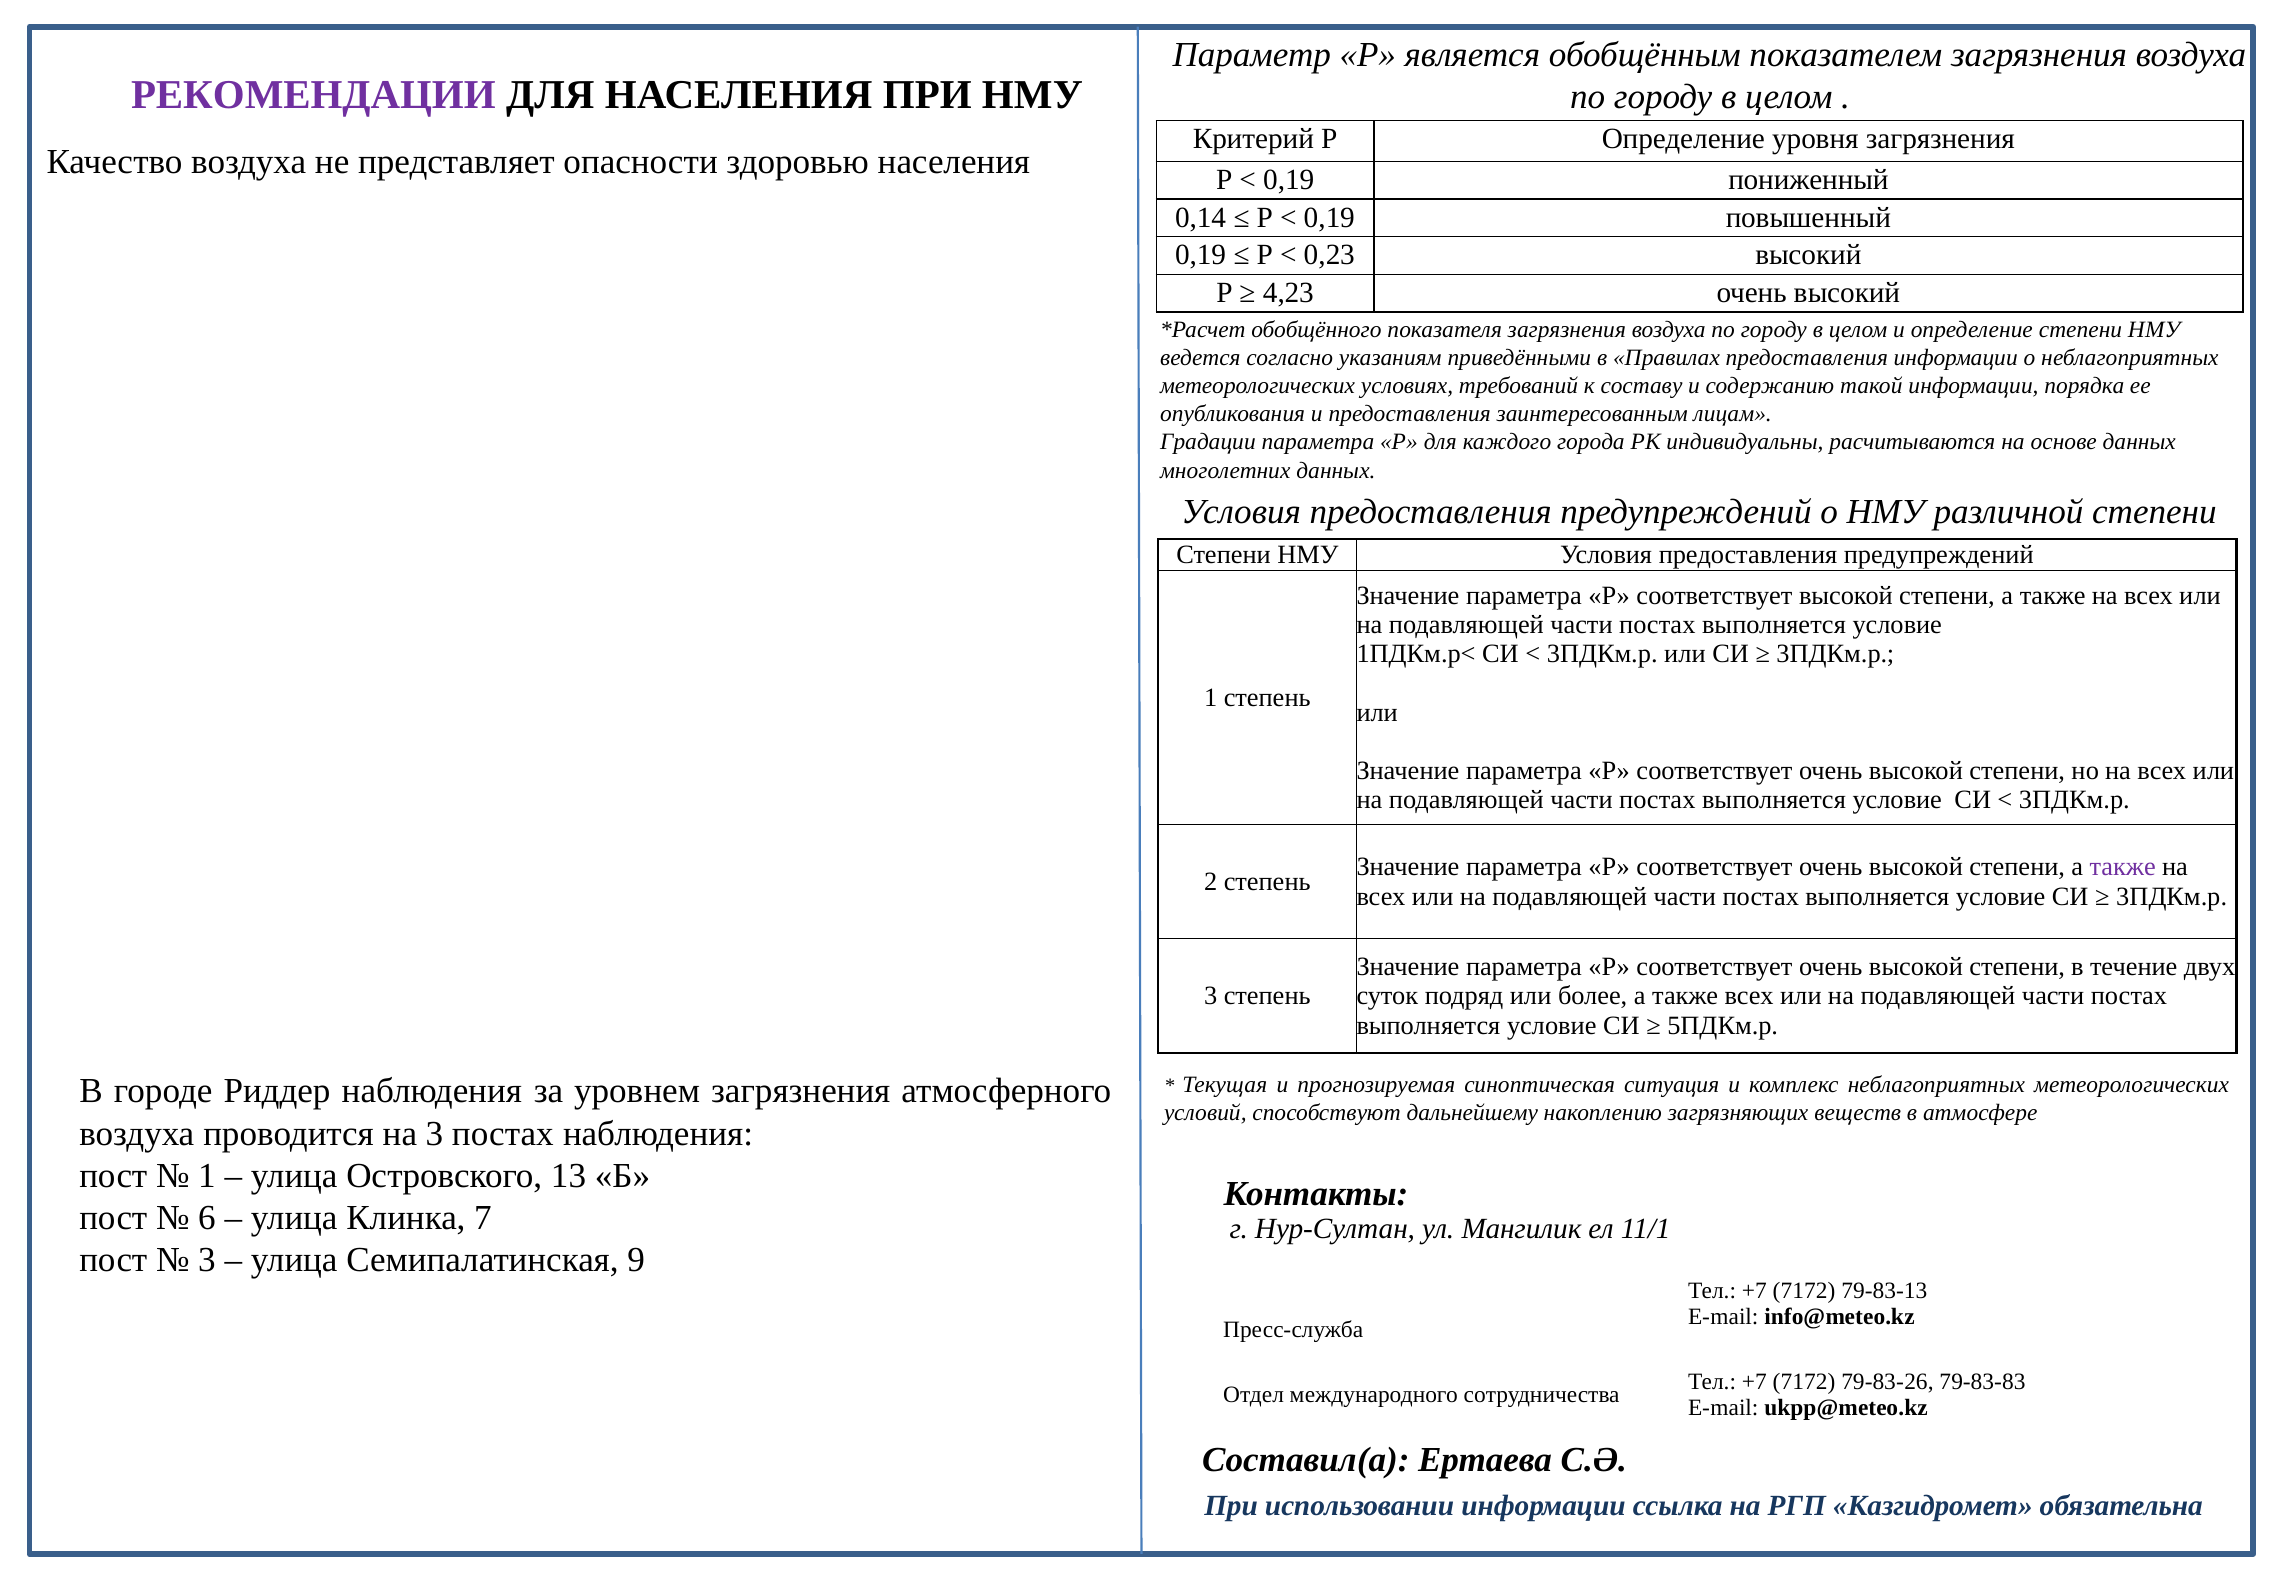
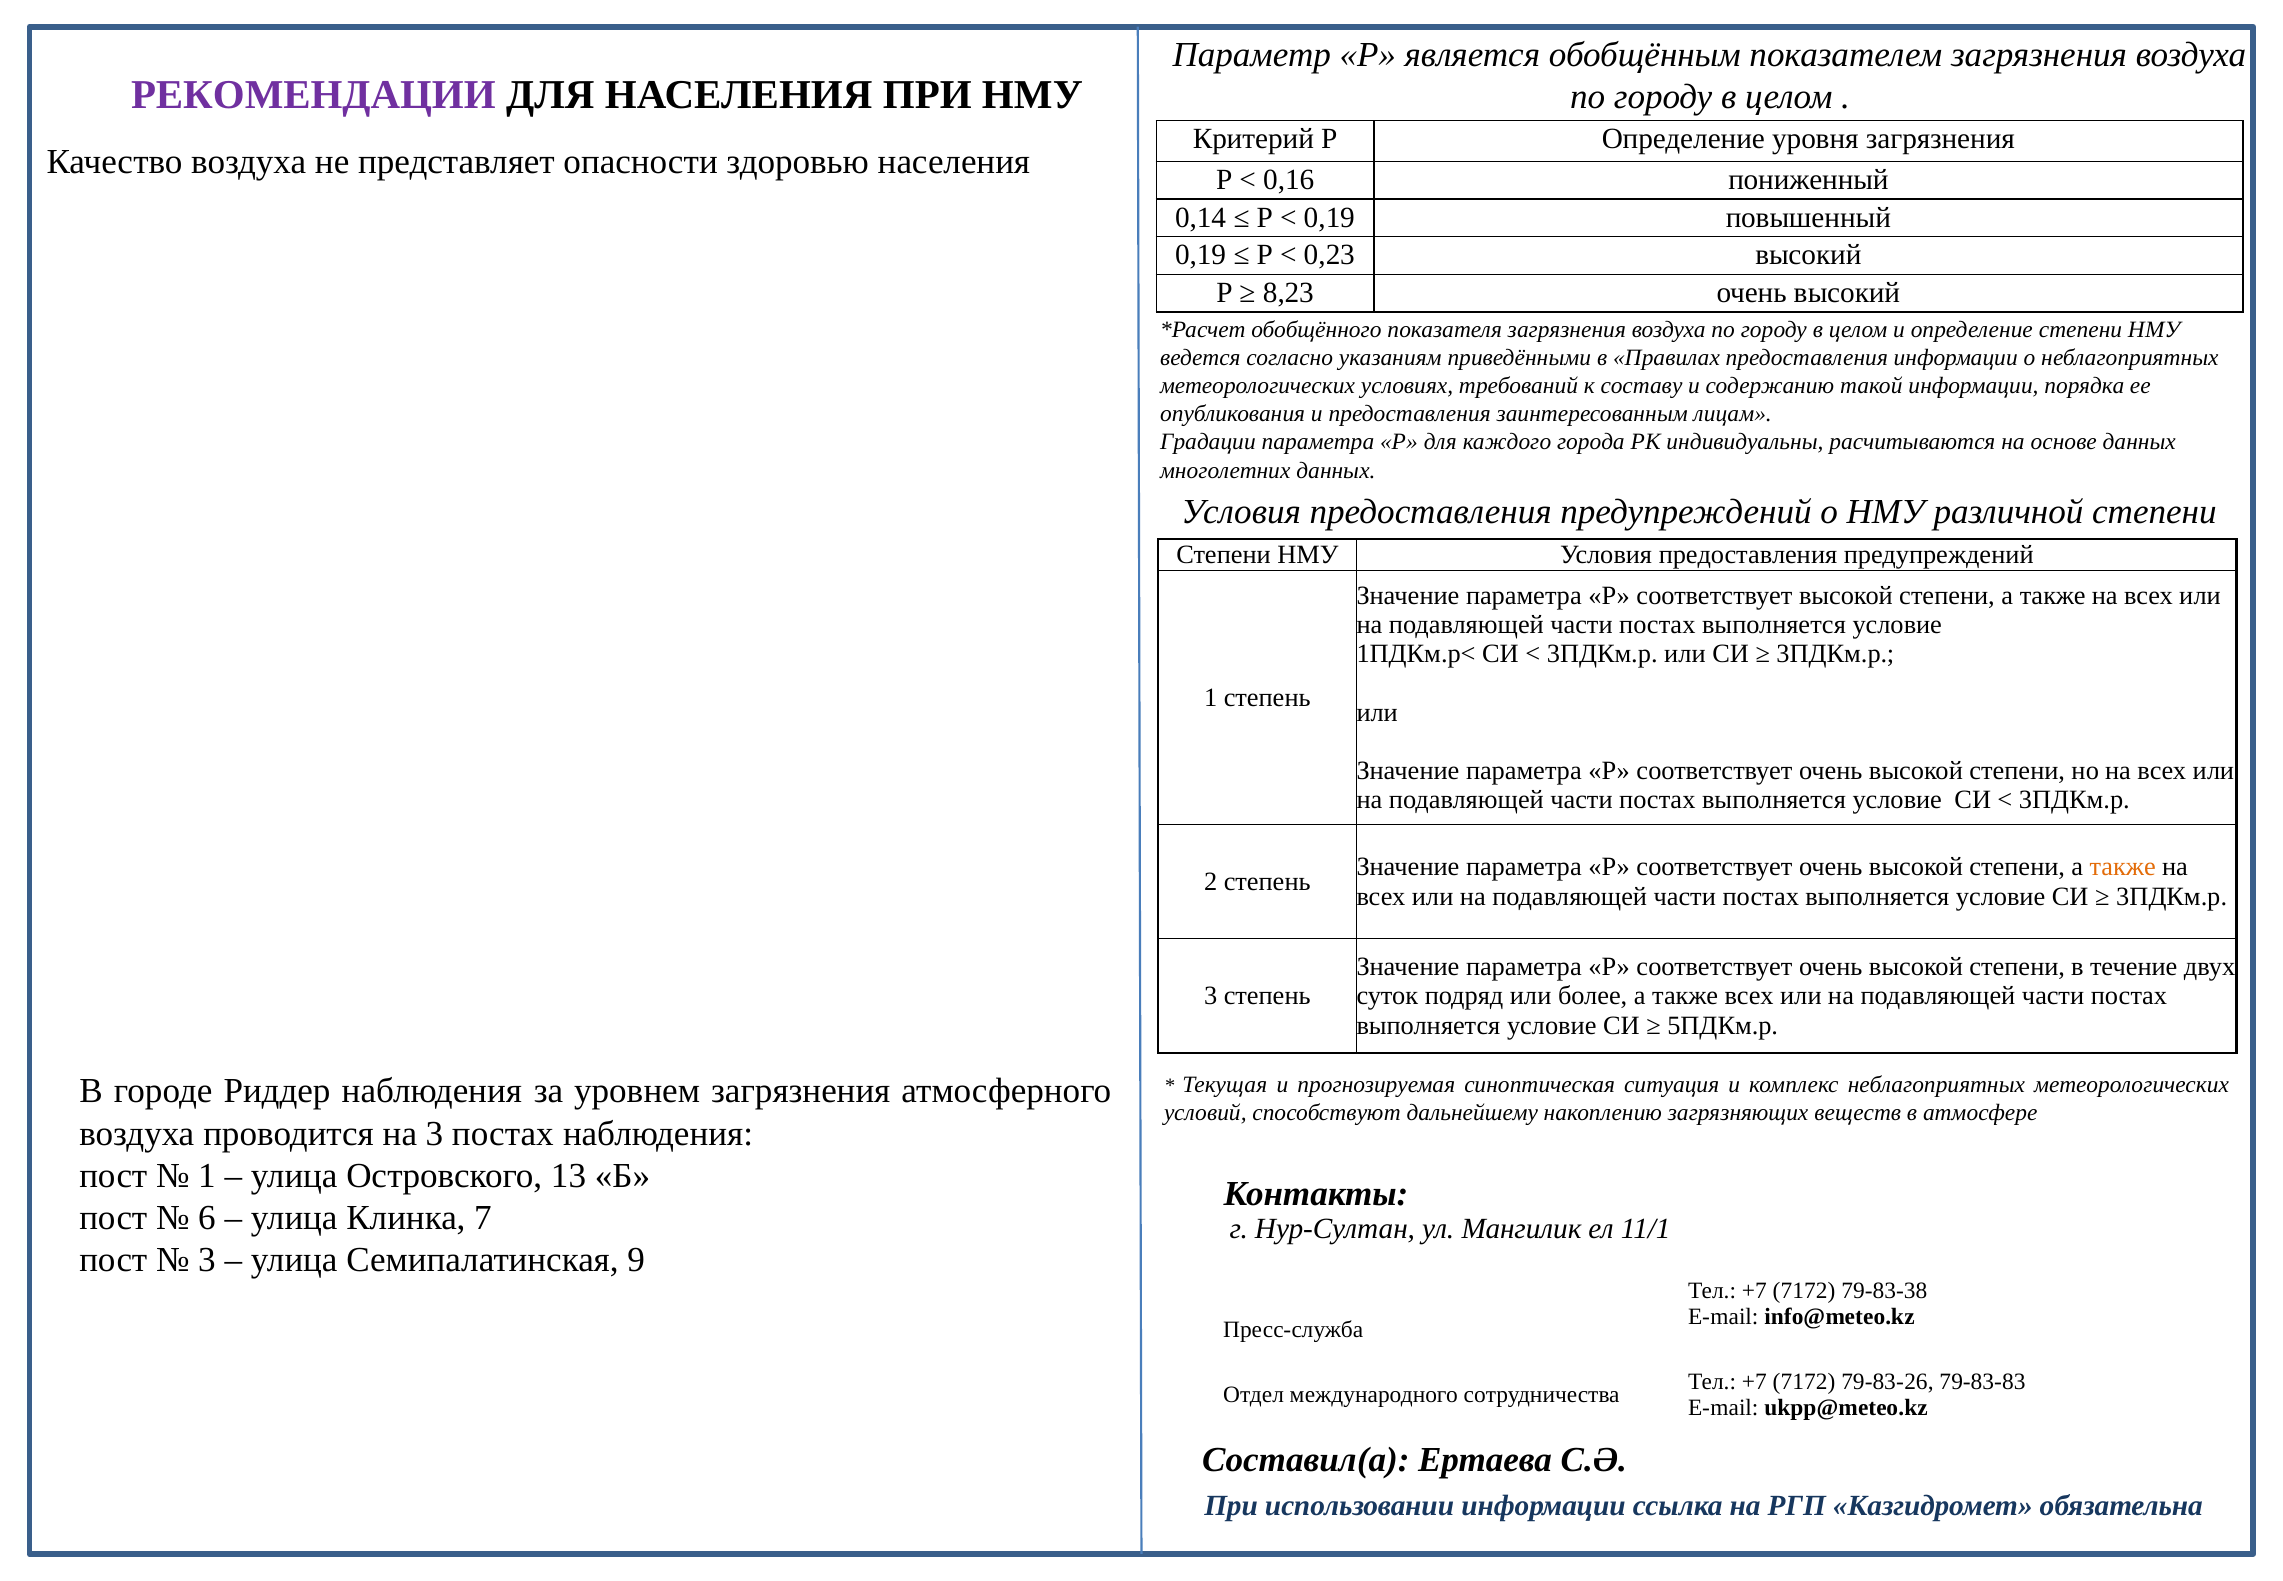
0,19 at (1289, 180): 0,19 -> 0,16
4,23: 4,23 -> 8,23
также at (2123, 867) colour: purple -> orange
79-83-13: 79-83-13 -> 79-83-38
